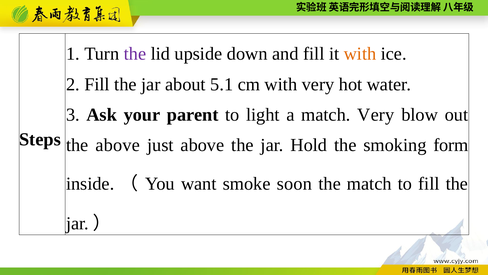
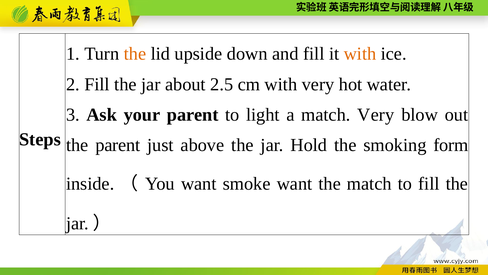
the at (135, 54) colour: purple -> orange
5.1: 5.1 -> 2.5
the above: above -> parent
smoke soon: soon -> want
